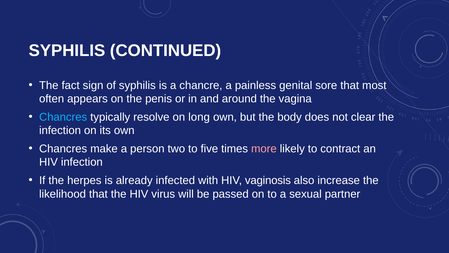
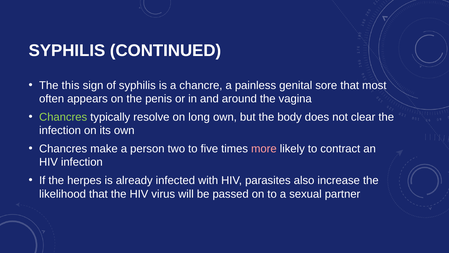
fact: fact -> this
Chancres at (63, 117) colour: light blue -> light green
vaginosis: vaginosis -> parasites
